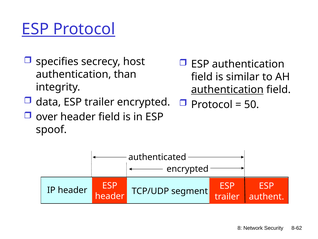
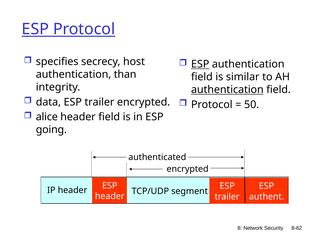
ESP at (200, 64) underline: none -> present
over: over -> alice
spoof: spoof -> going
